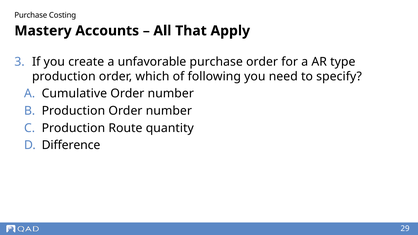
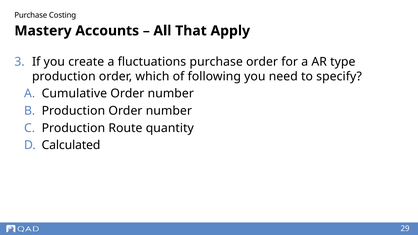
unfavorable: unfavorable -> fluctuations
Difference: Difference -> Calculated
